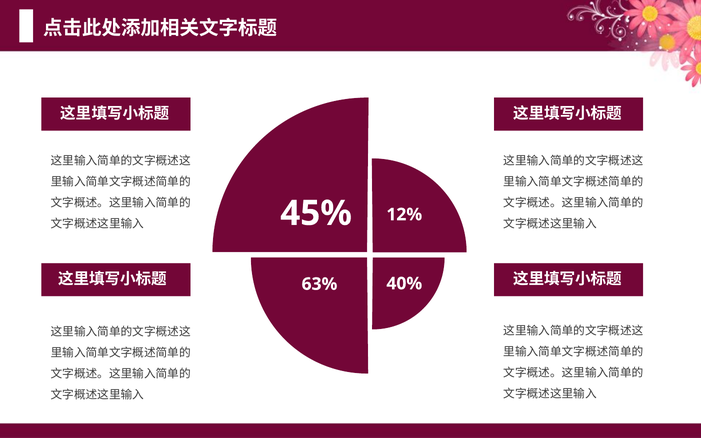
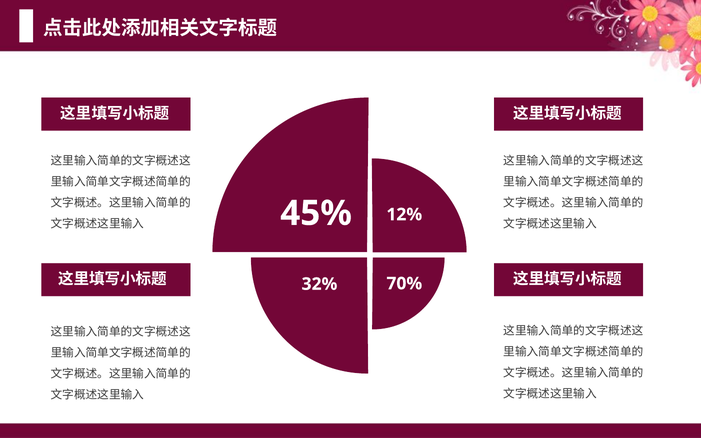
40%: 40% -> 70%
63%: 63% -> 32%
